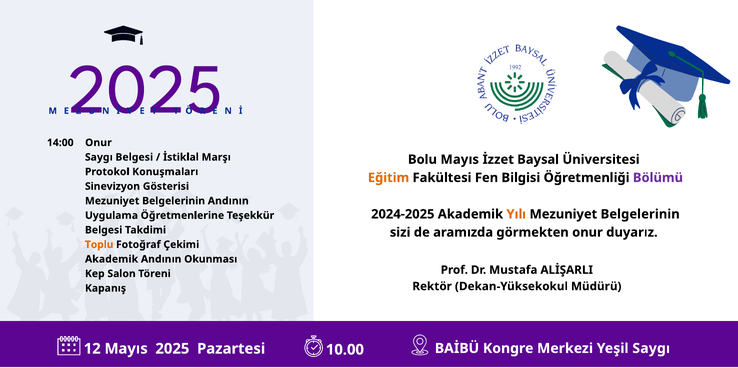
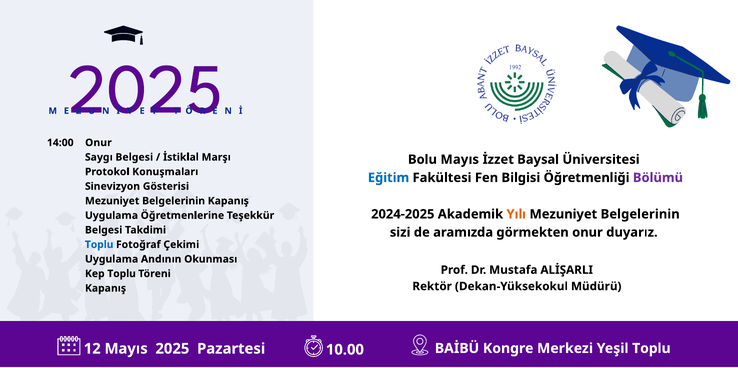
Eğitim colour: orange -> blue
Belgelerinin Andının: Andının -> Kapanış
Toplu at (99, 245) colour: orange -> blue
Akademik at (112, 259): Akademik -> Uygulama
Kep Salon: Salon -> Toplu
Yeşil Saygı: Saygı -> Toplu
